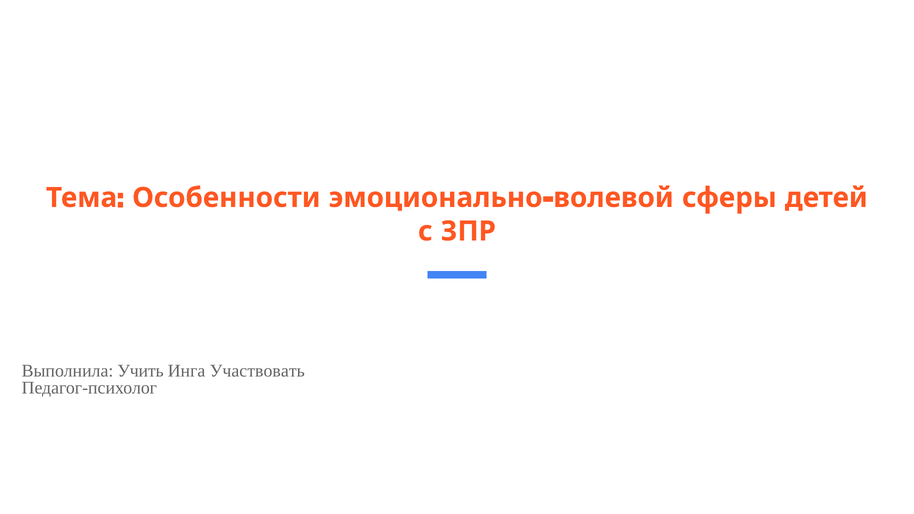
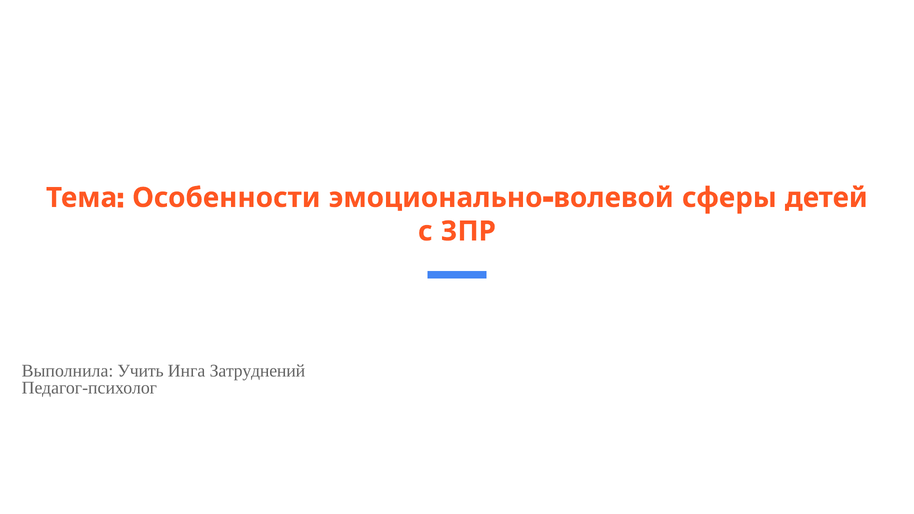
Участвовать: Участвовать -> Затруднений
